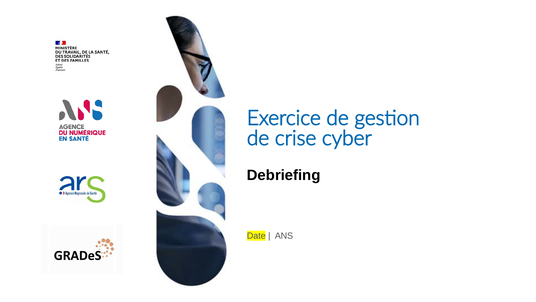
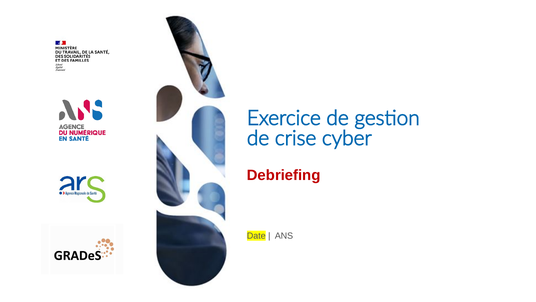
Debriefing colour: black -> red
